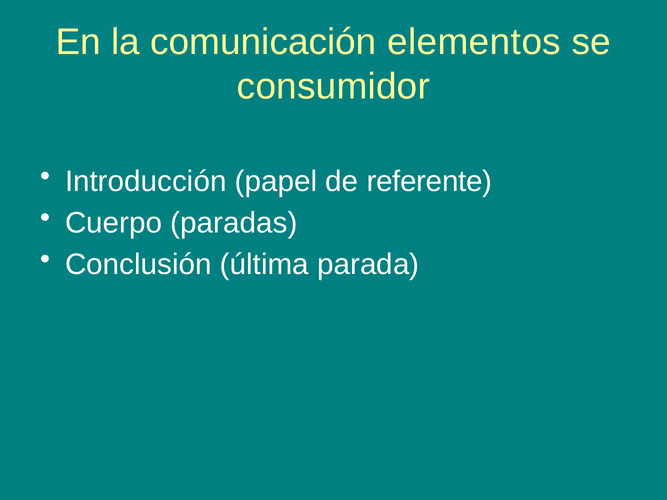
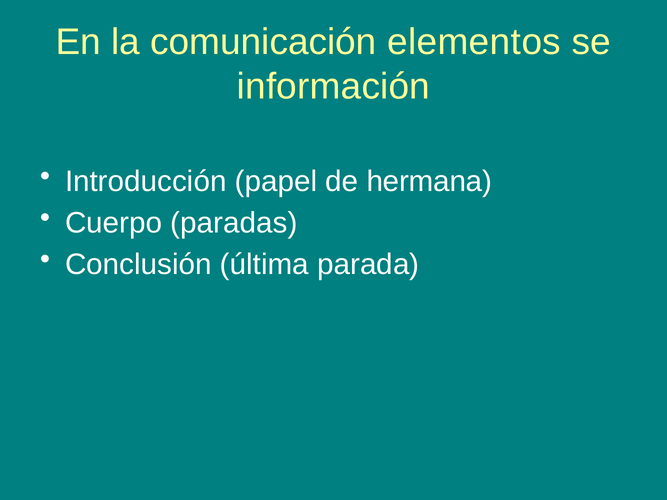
consumidor: consumidor -> información
referente: referente -> hermana
